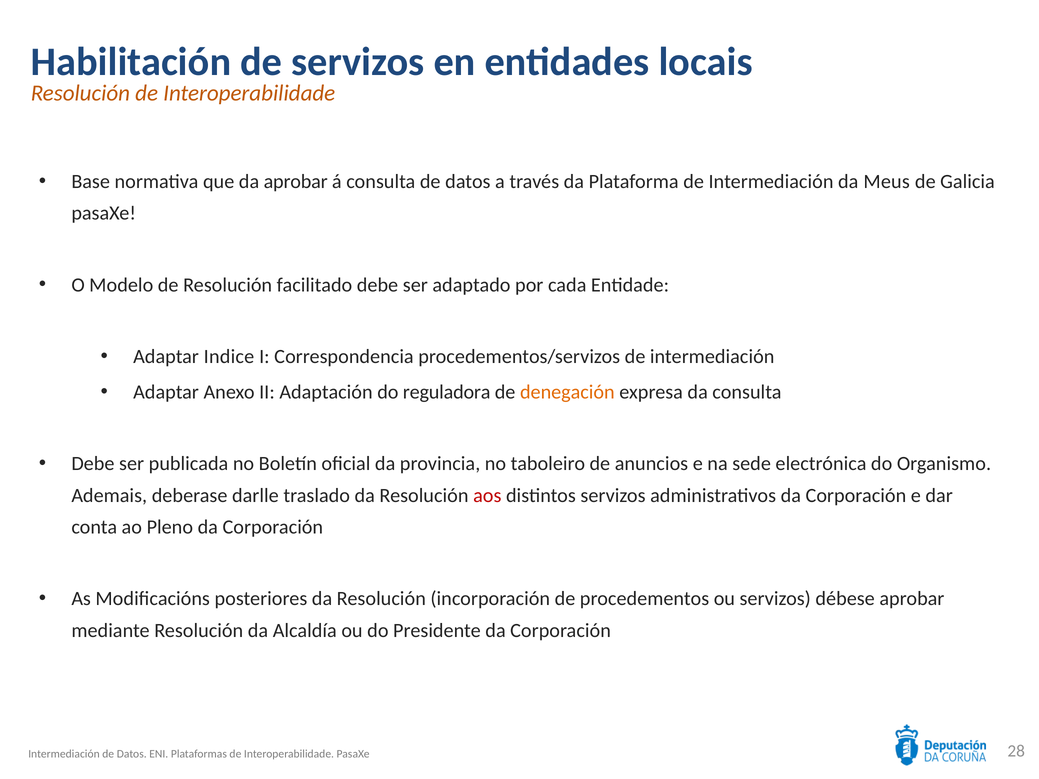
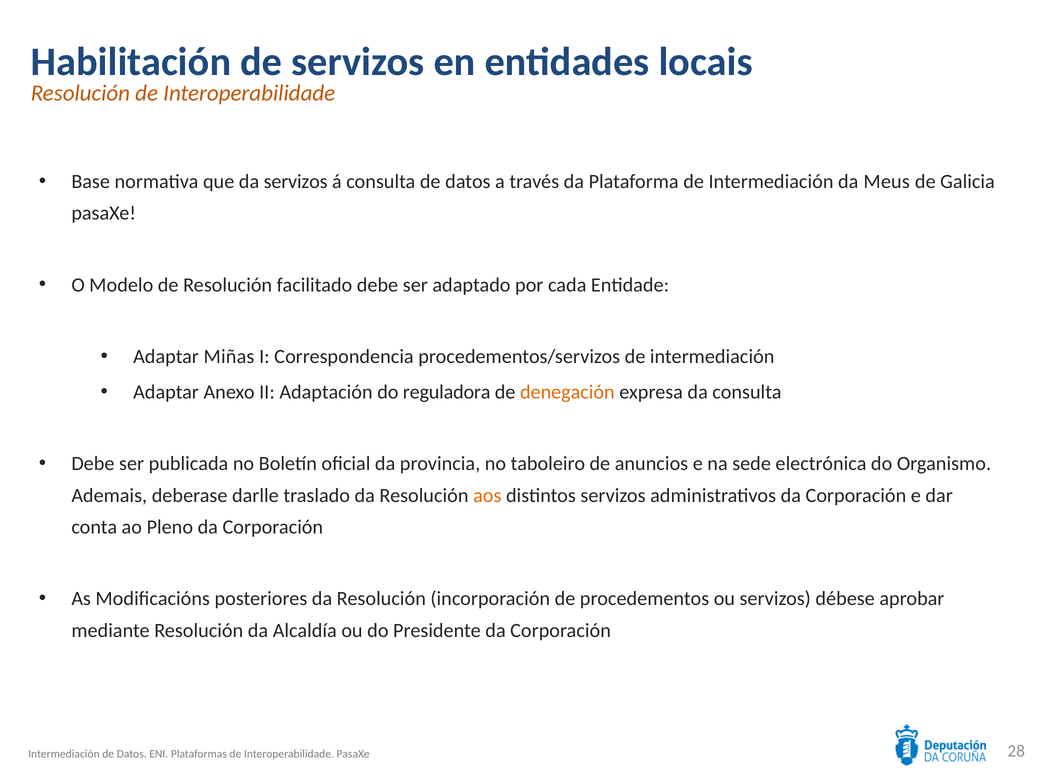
da aprobar: aprobar -> servizos
Indice: Indice -> Miñas
aos colour: red -> orange
